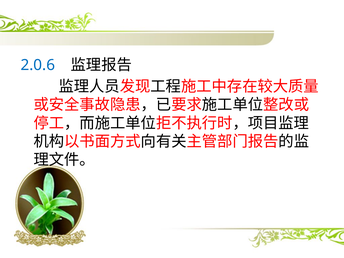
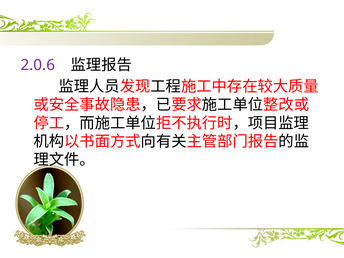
2.0.6 colour: blue -> purple
